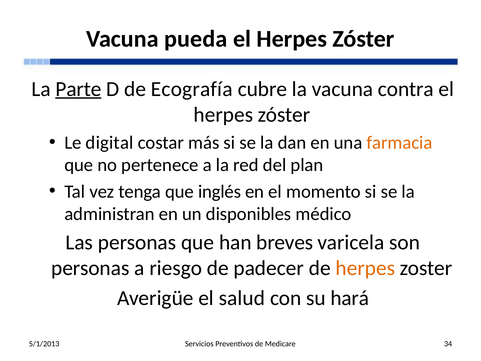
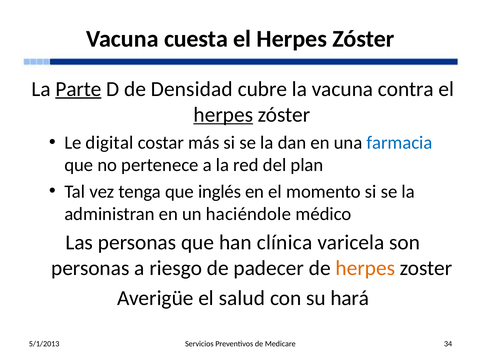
pueda: pueda -> cuesta
Ecografía: Ecografía -> Densidad
herpes at (223, 115) underline: none -> present
farmacia colour: orange -> blue
disponibles: disponibles -> haciéndole
breves: breves -> clínica
